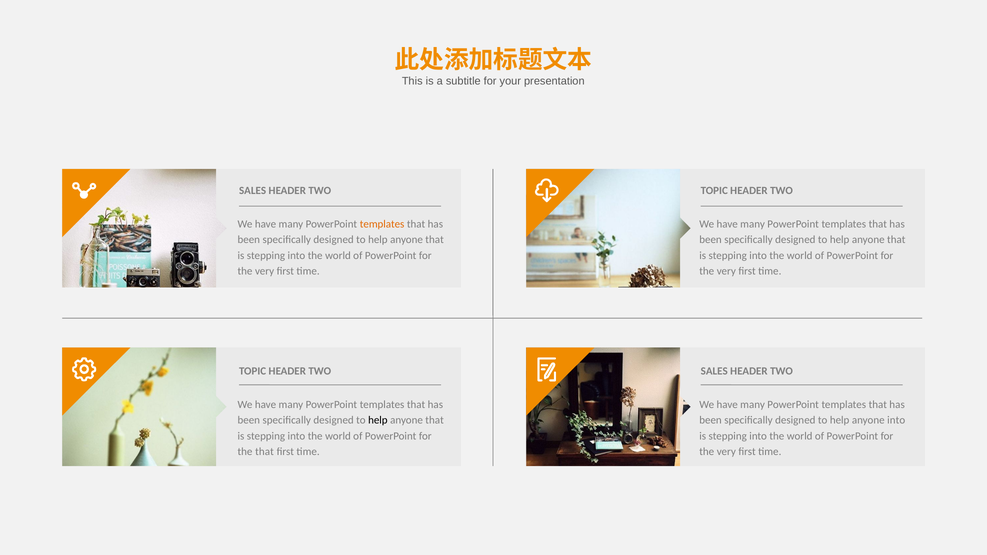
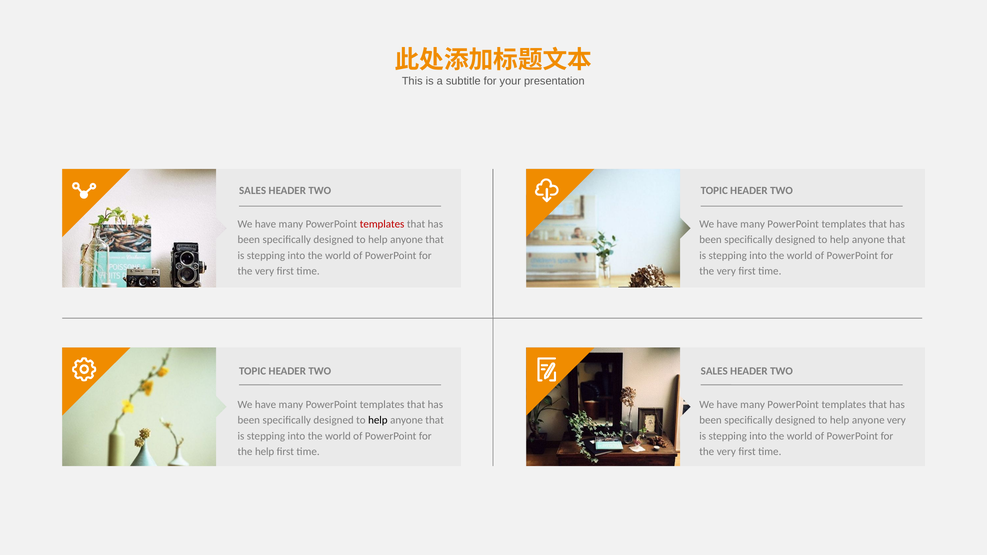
templates at (382, 224) colour: orange -> red
anyone into: into -> very
the that: that -> help
